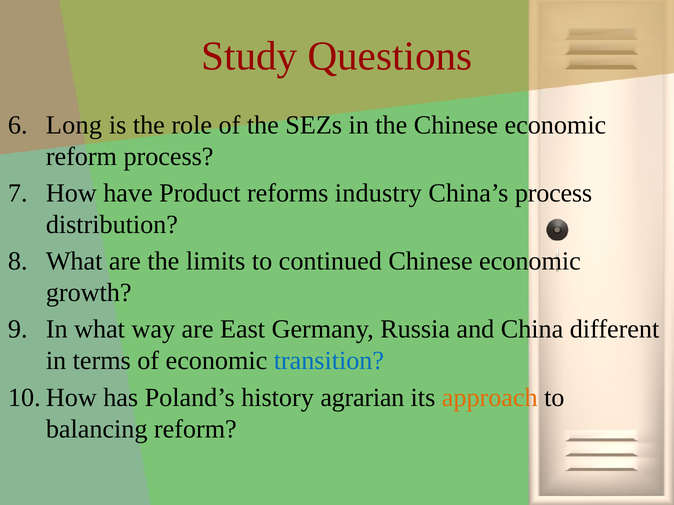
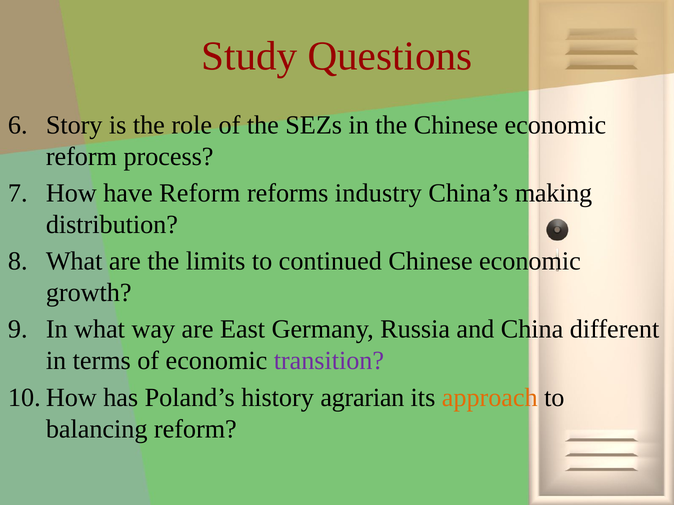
Long: Long -> Story
have Product: Product -> Reform
China’s process: process -> making
transition colour: blue -> purple
